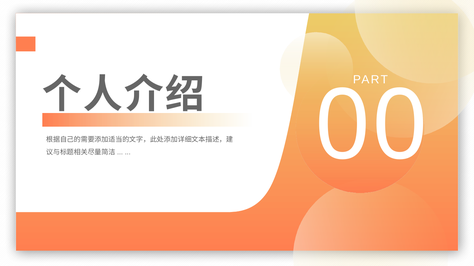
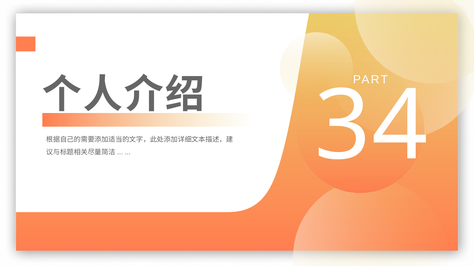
00: 00 -> 34
